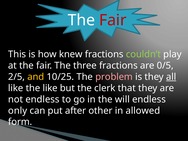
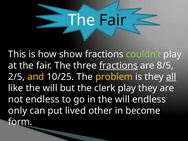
Fair at (113, 20) colour: red -> black
knew: knew -> show
fractions at (118, 65) underline: none -> present
0/5: 0/5 -> 8/5
problem colour: pink -> yellow
like the like: like -> will
clerk that: that -> play
after: after -> lived
allowed: allowed -> become
